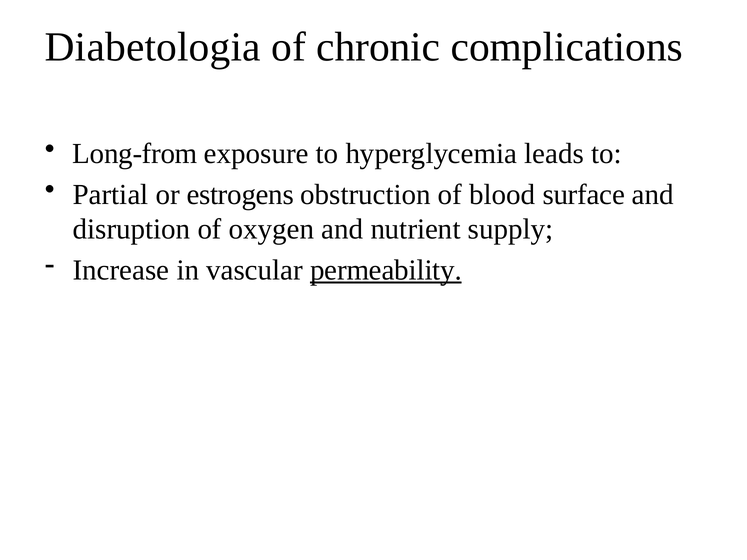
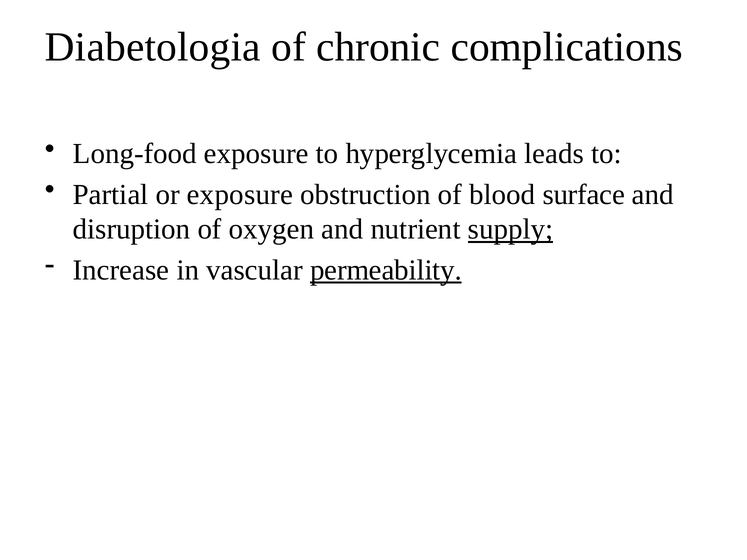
Long-from: Long-from -> Long-food
or estrogens: estrogens -> exposure
supply underline: none -> present
